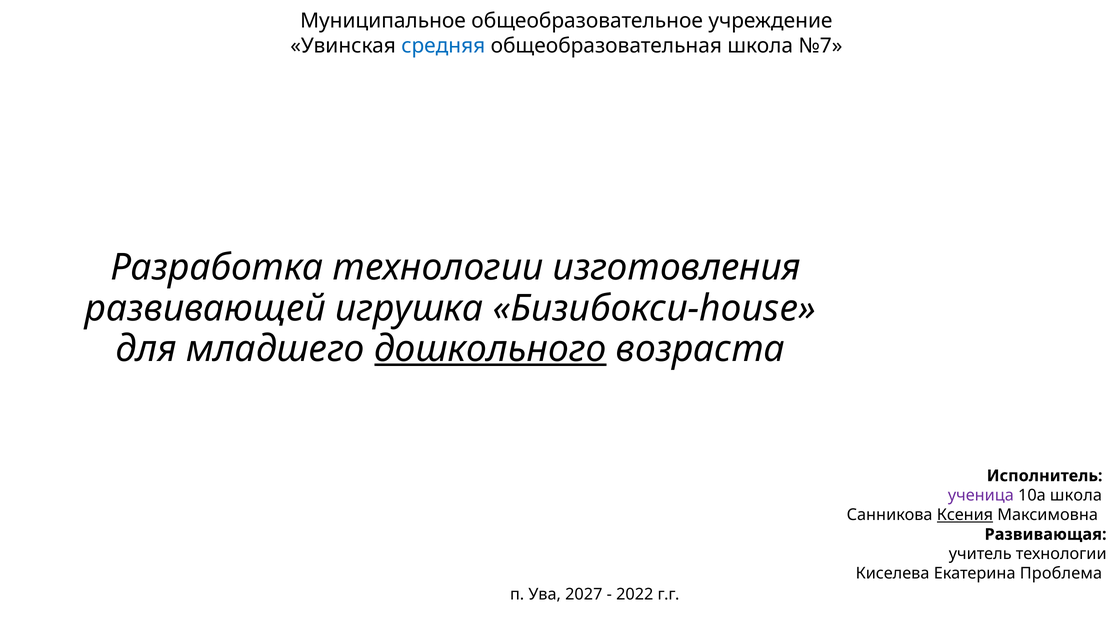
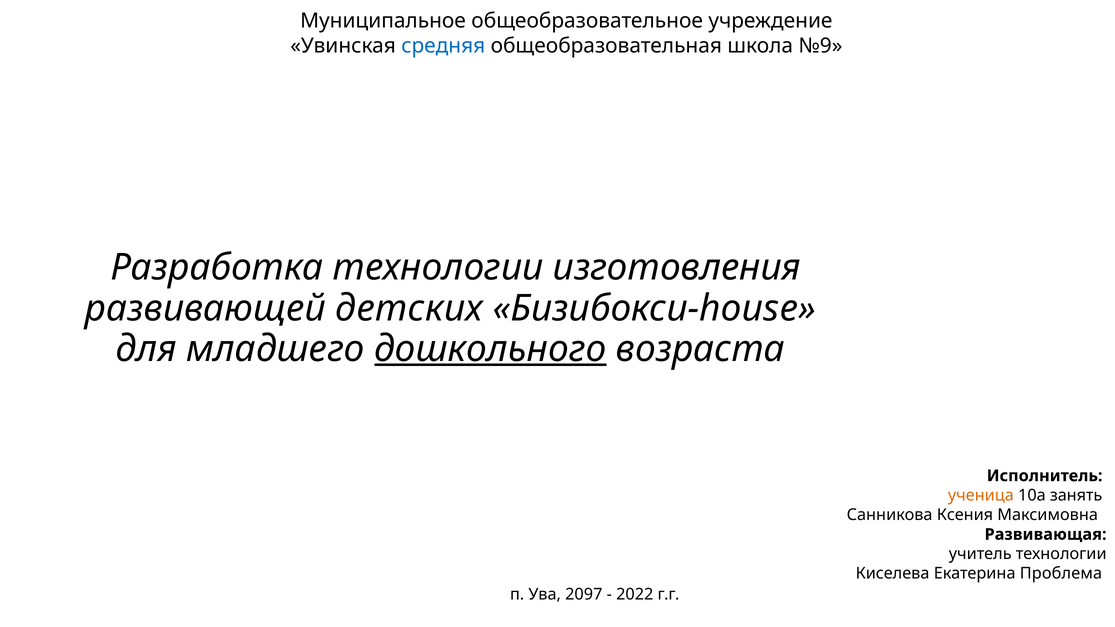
№7: №7 -> №9
игрушка: игрушка -> детских
ученица colour: purple -> orange
10а школа: школа -> занять
Ксения underline: present -> none
2027: 2027 -> 2097
